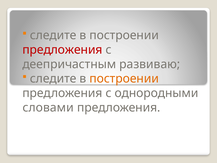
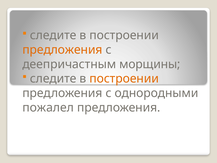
предложения at (62, 50) colour: red -> orange
развиваю: развиваю -> морщины
словами: словами -> пожалел
